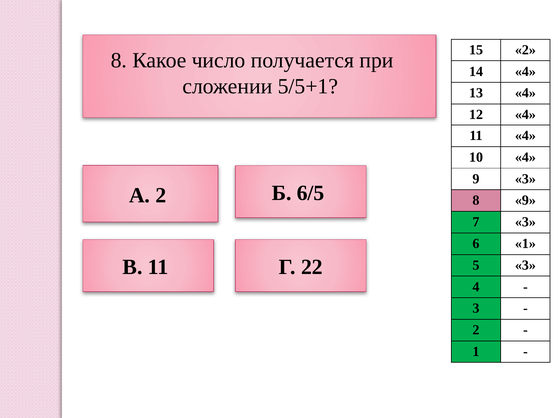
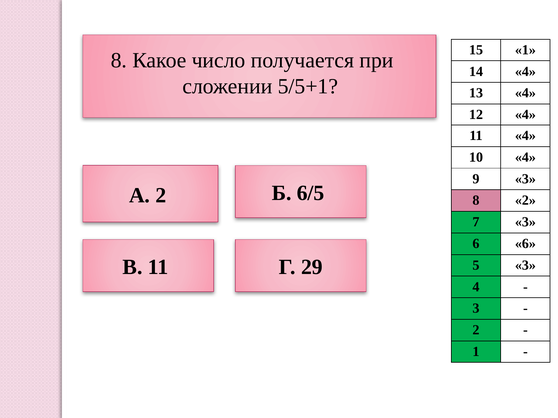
15 2: 2 -> 1
8 9: 9 -> 2
6 1: 1 -> 6
22: 22 -> 29
